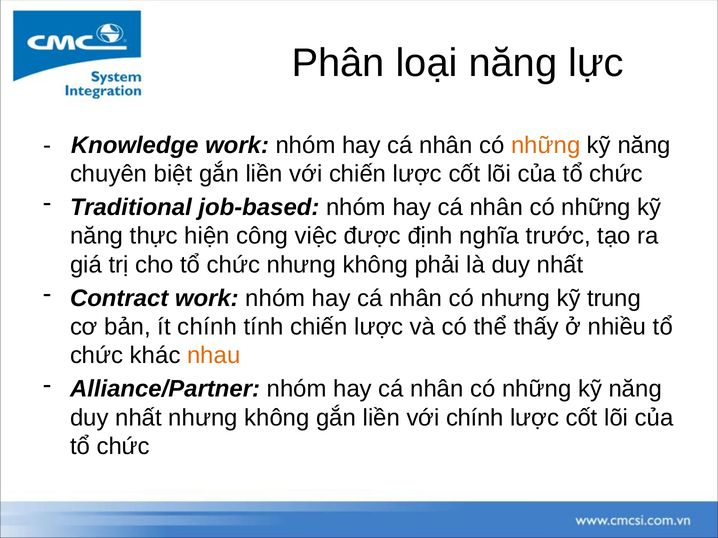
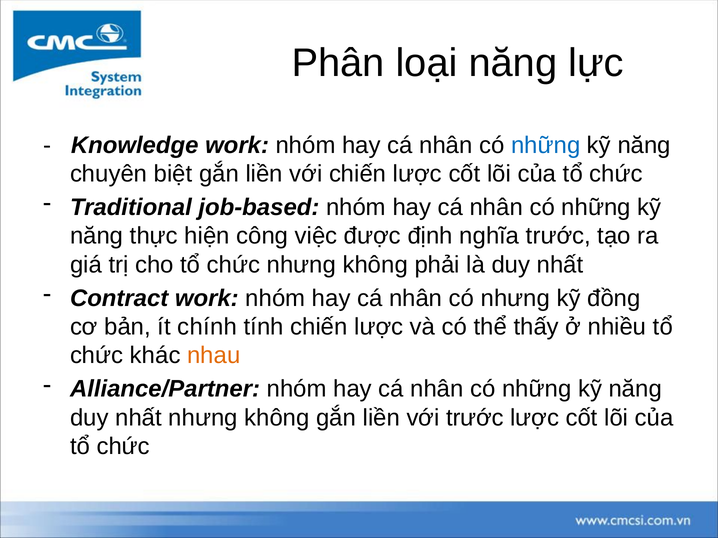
những at (546, 145) colour: orange -> blue
trung: trung -> đồng
với chính: chính -> trước
